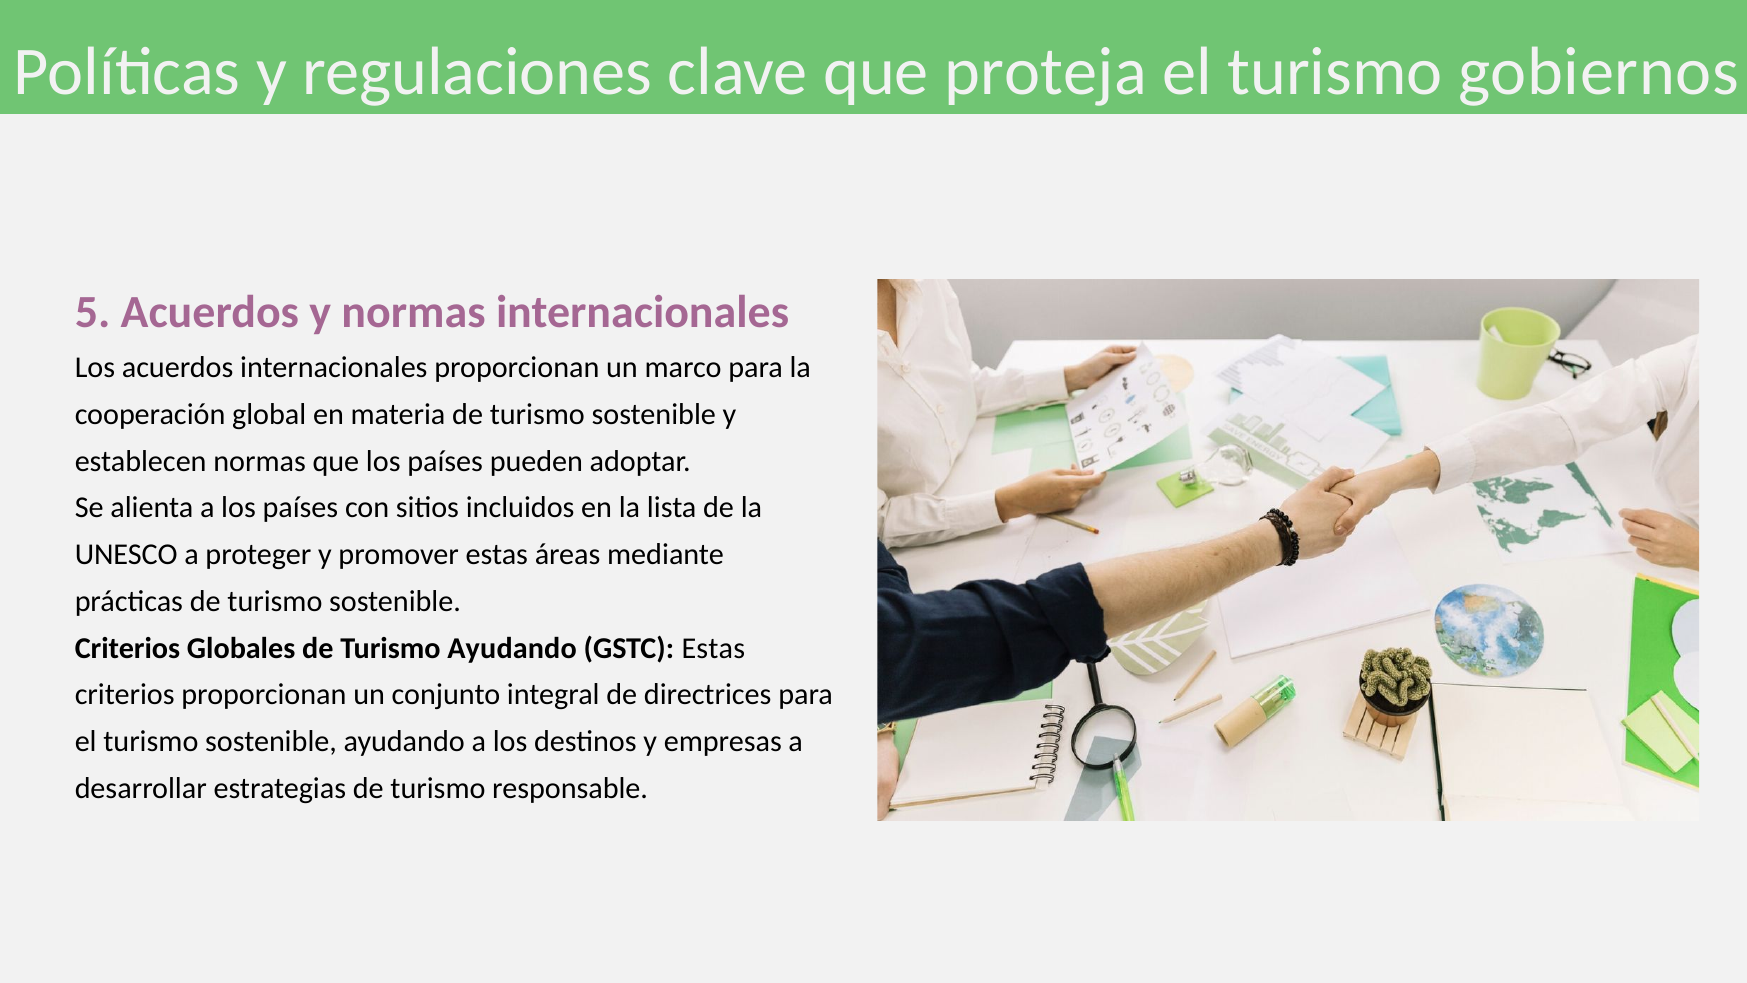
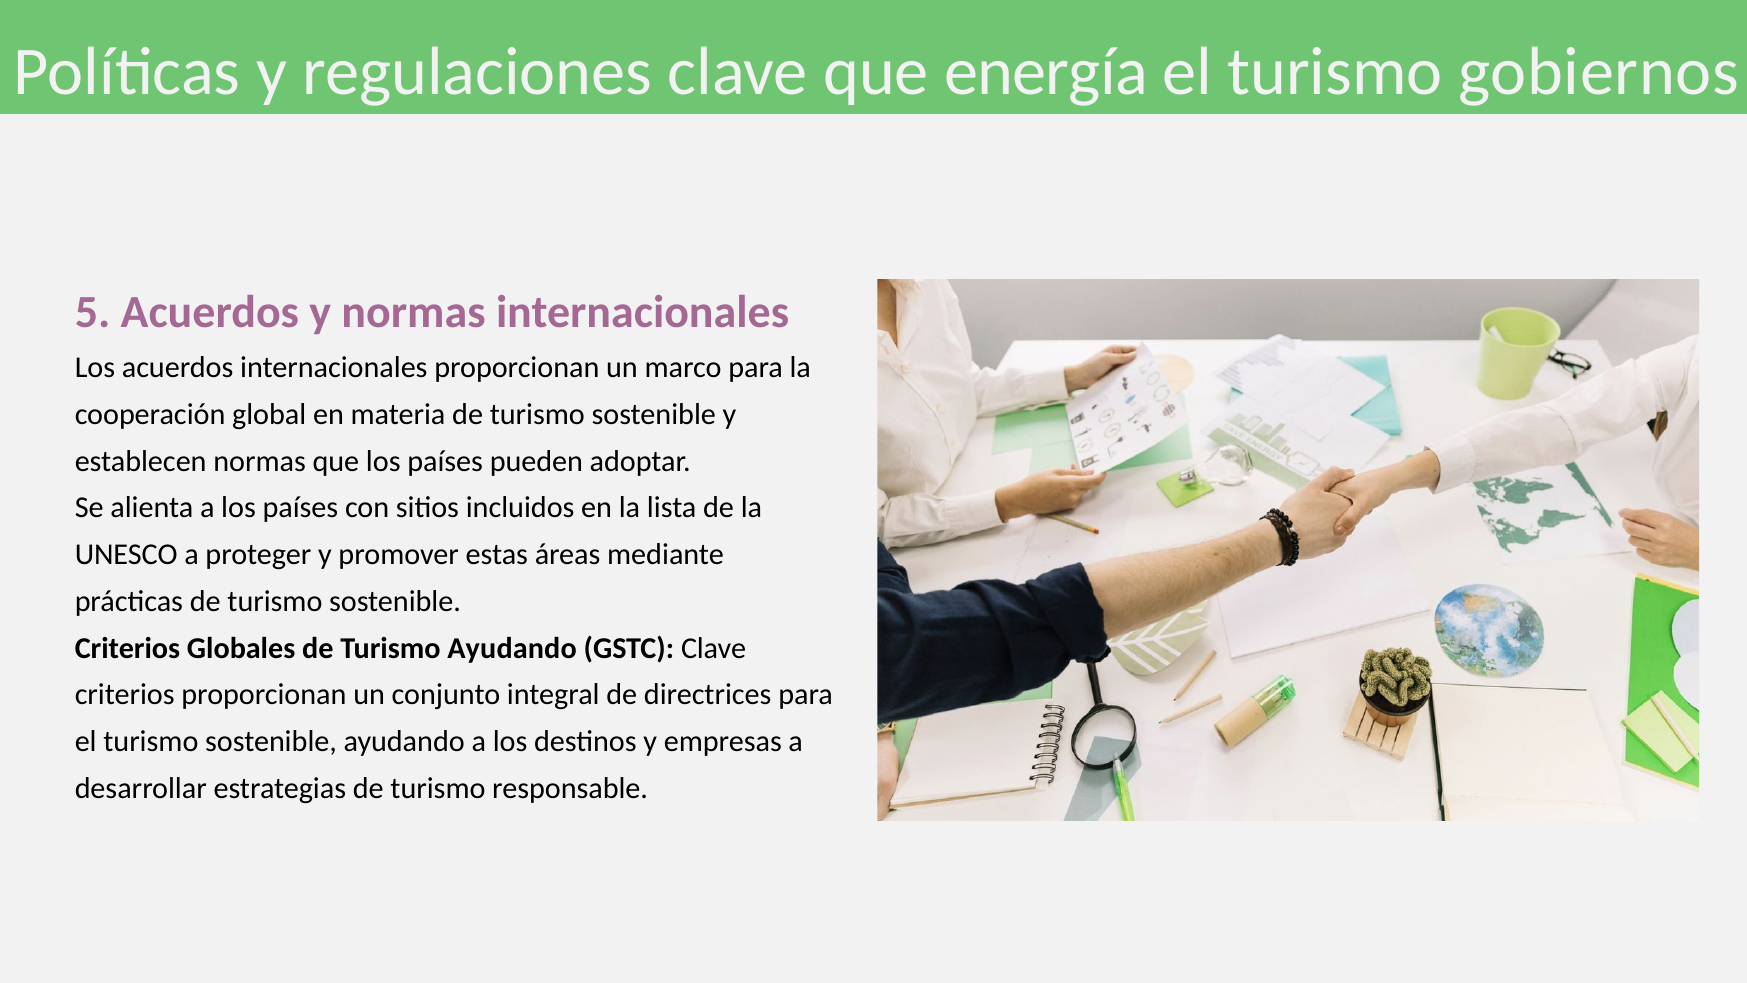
proteja: proteja -> energía
GSTC Estas: Estas -> Clave
